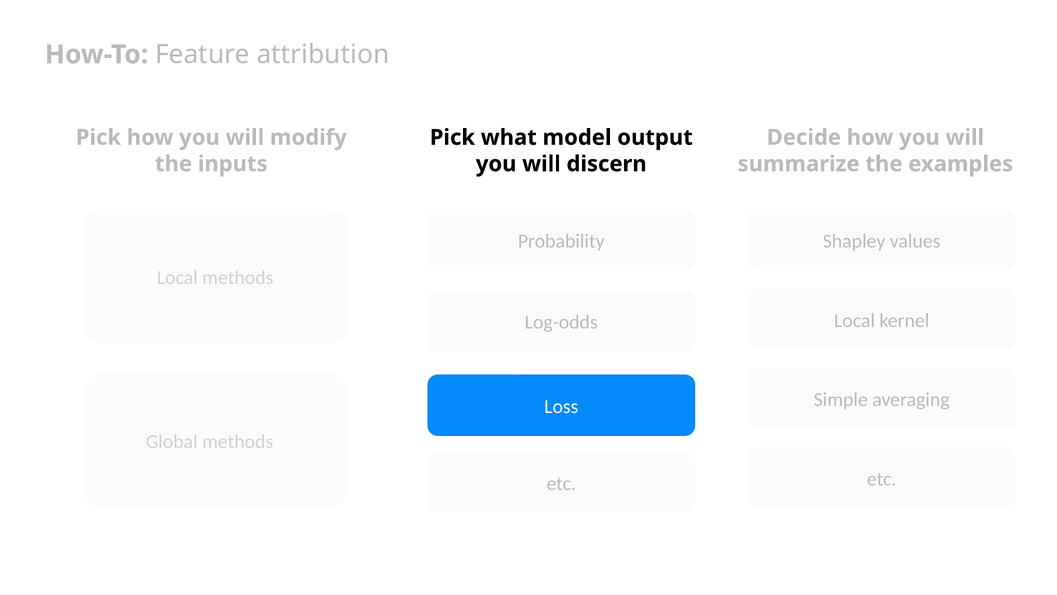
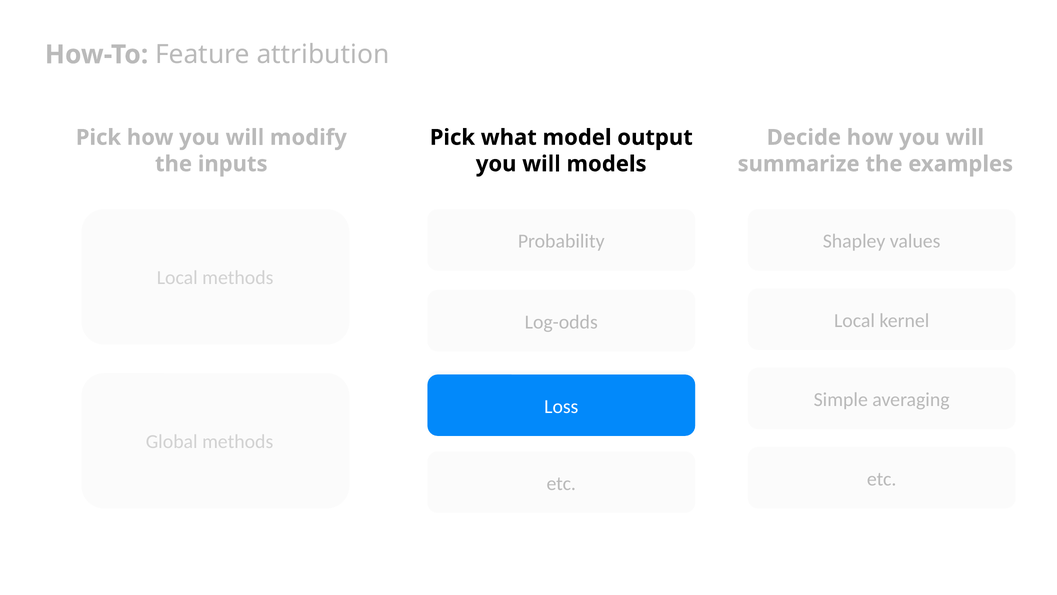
discern: discern -> models
